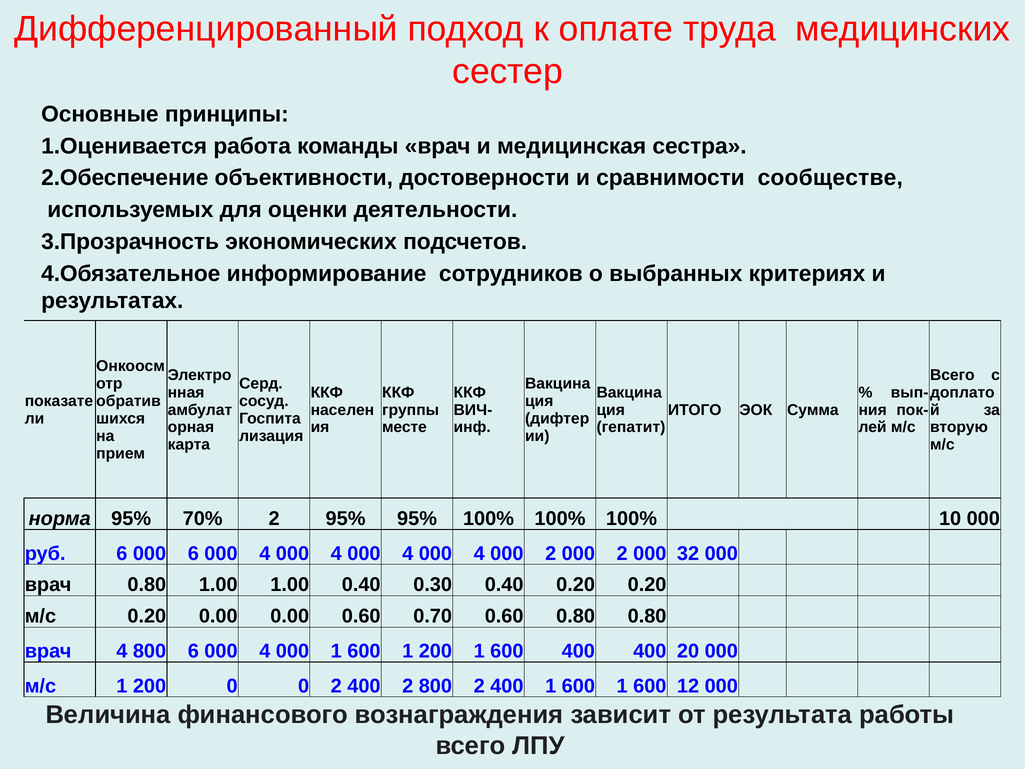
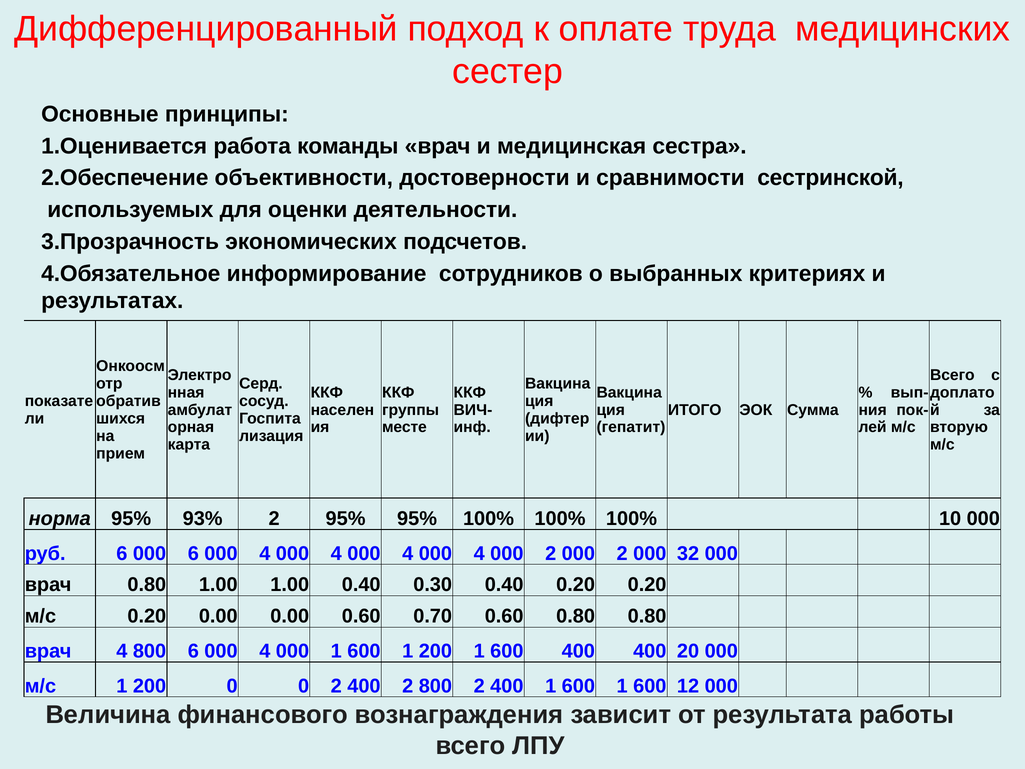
сообществе: сообществе -> сестринской
70%: 70% -> 93%
